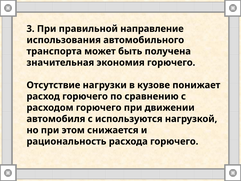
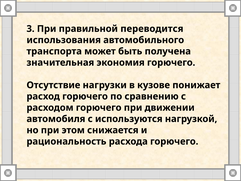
направление: направление -> переводится
